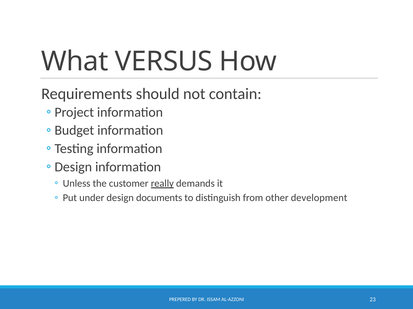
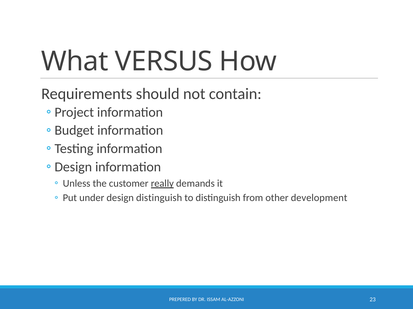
design documents: documents -> distinguish
